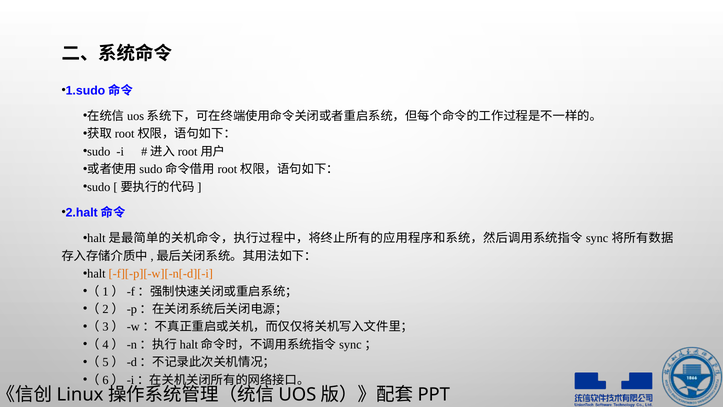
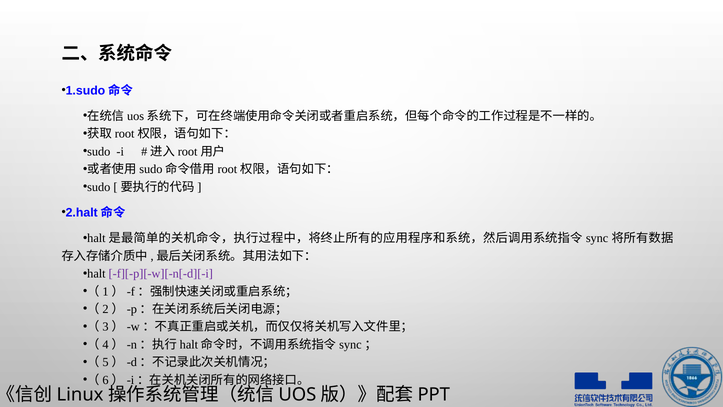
f][-p][-w][-n[-d][-i colour: orange -> purple
